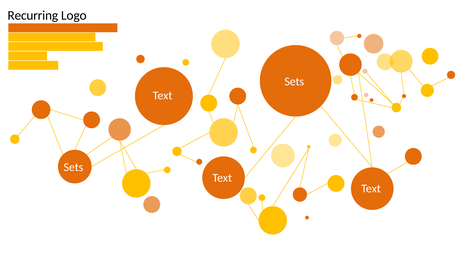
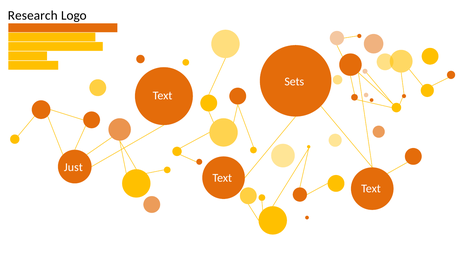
Recurring: Recurring -> Research
Sets at (73, 167): Sets -> Just
